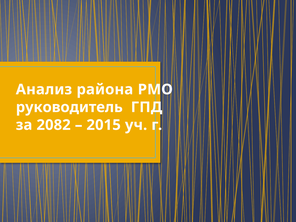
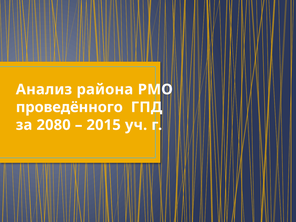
руководитель: руководитель -> проведённого
2082: 2082 -> 2080
